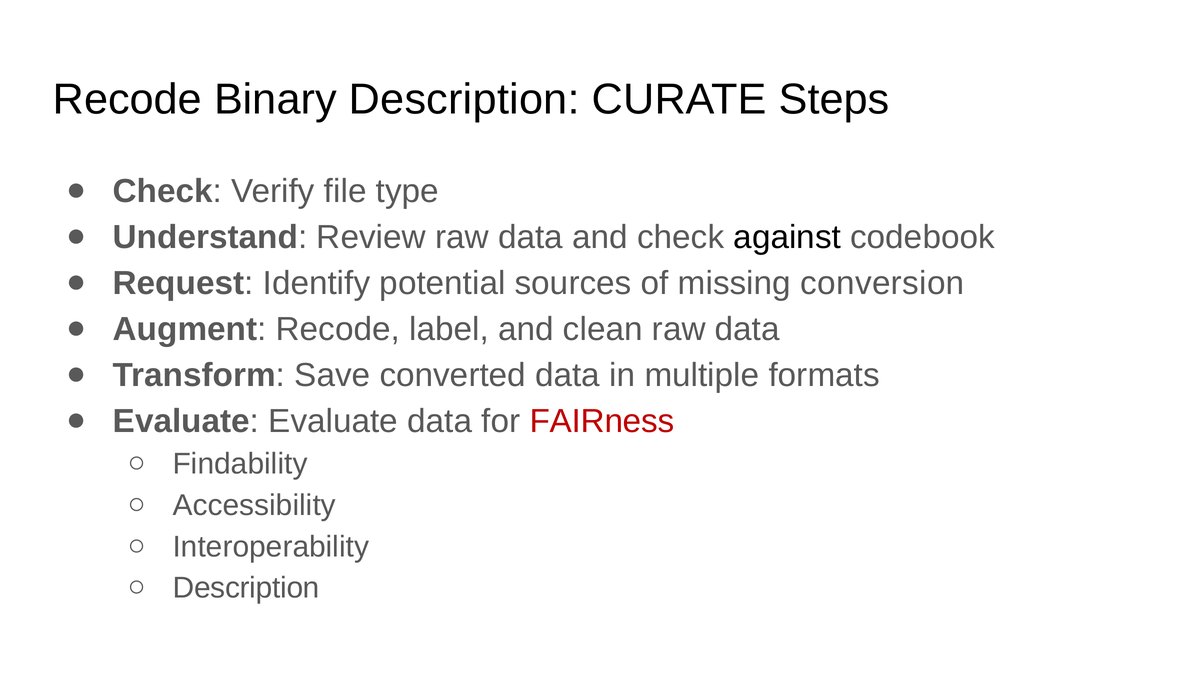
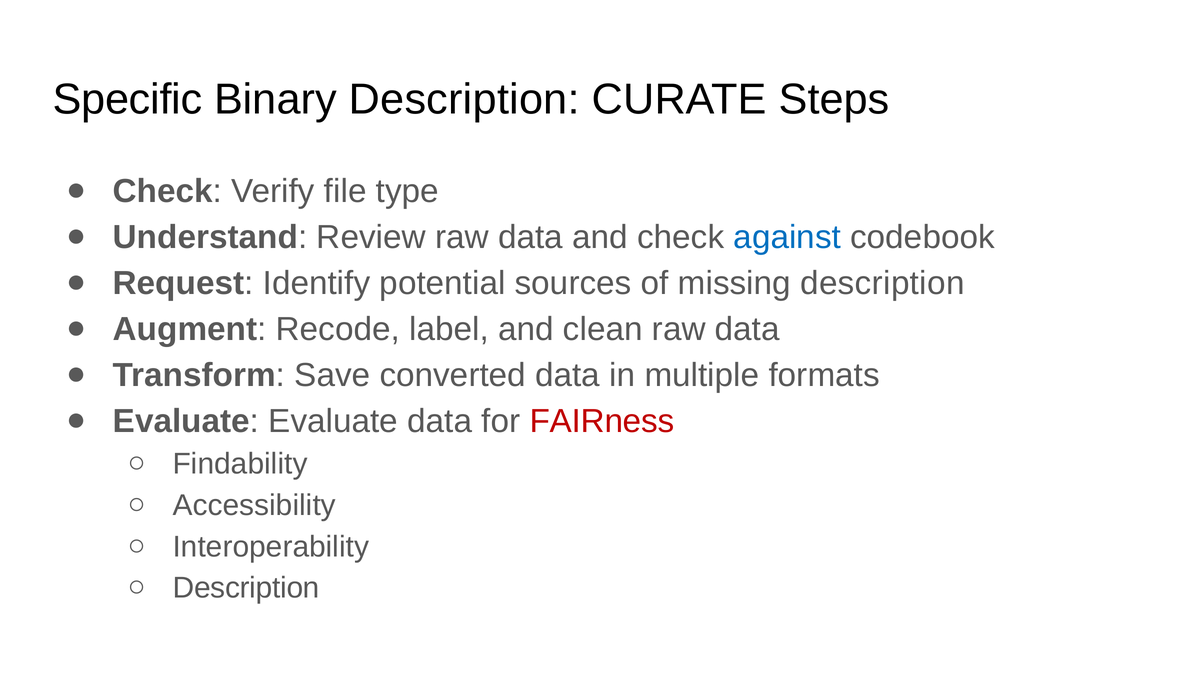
Recode at (127, 99): Recode -> Specific
against colour: black -> blue
missing conversion: conversion -> description
